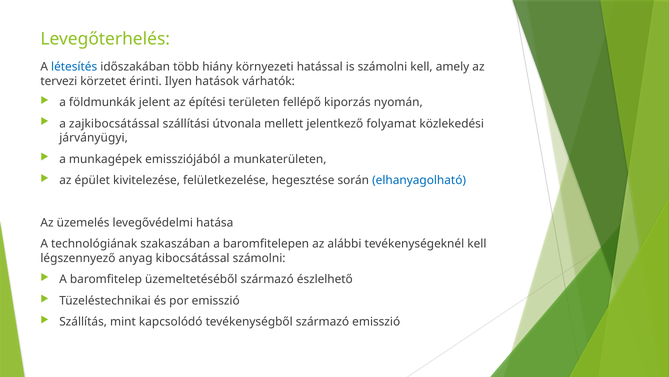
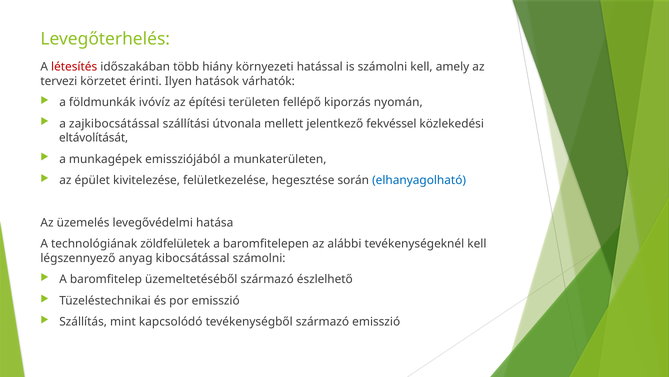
létesítés colour: blue -> red
jelent: jelent -> ivóvíz
folyamat: folyamat -> fekvéssel
járványügyi: járványügyi -> eltávolítását
szakaszában: szakaszában -> zöldfelületek
